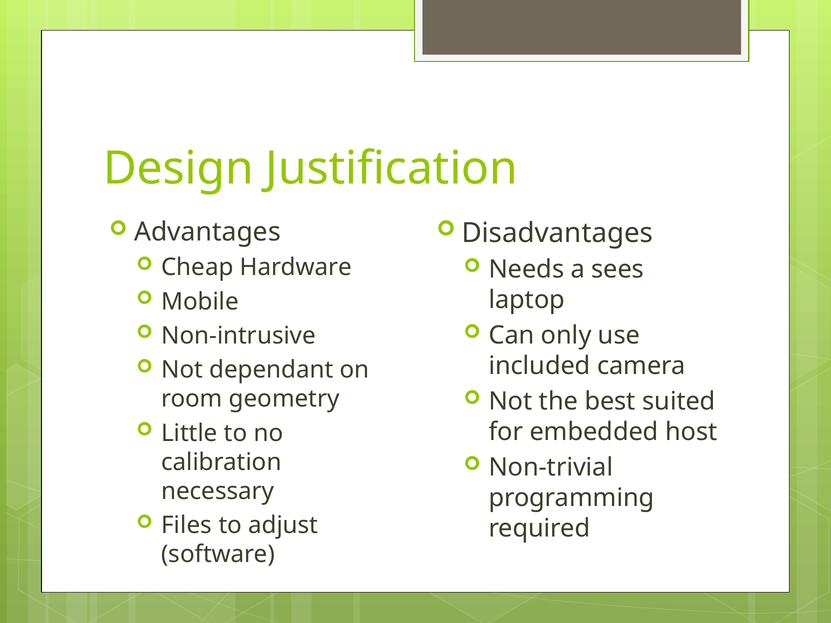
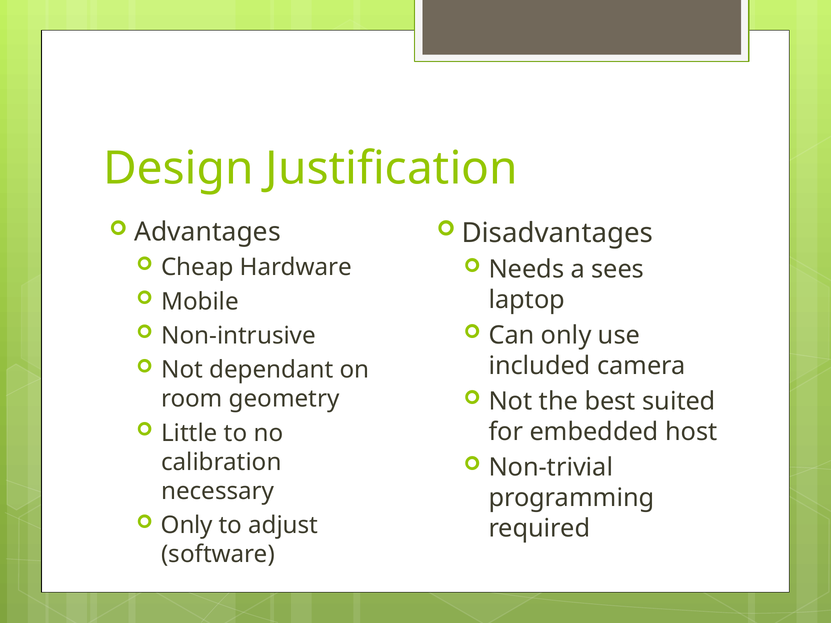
Files at (187, 526): Files -> Only
